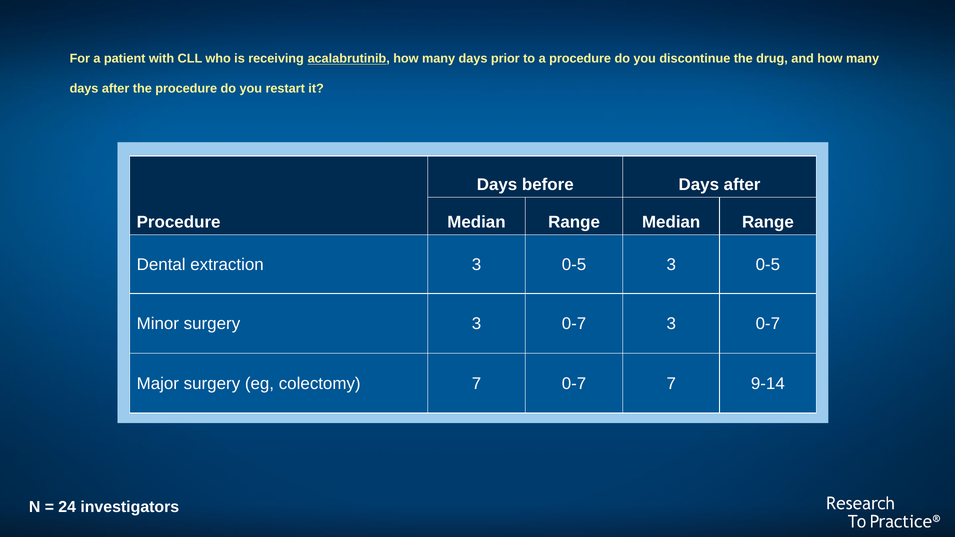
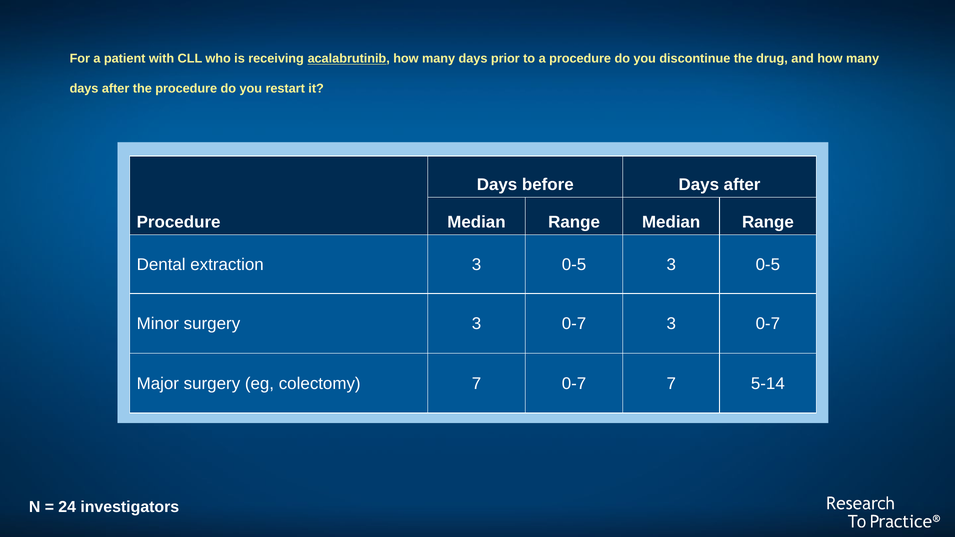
9-14: 9-14 -> 5-14
